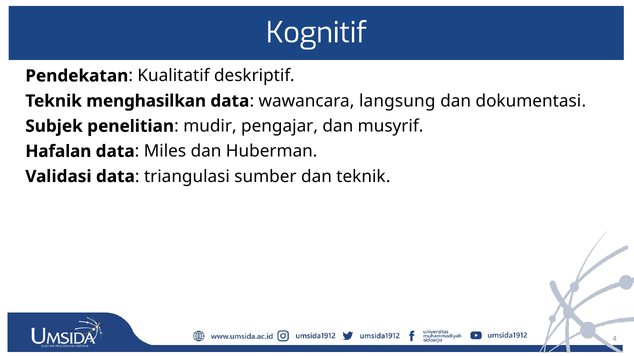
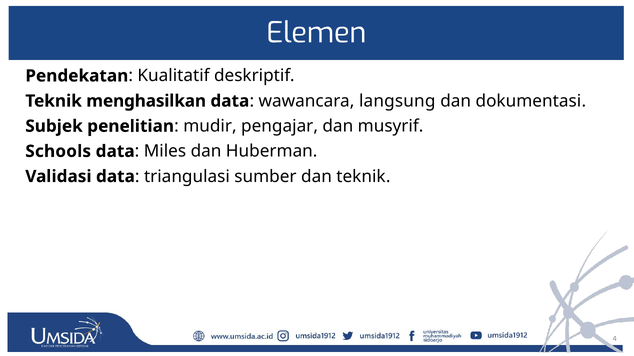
Kognitif: Kognitif -> Elemen
Hafalan: Hafalan -> Schools
